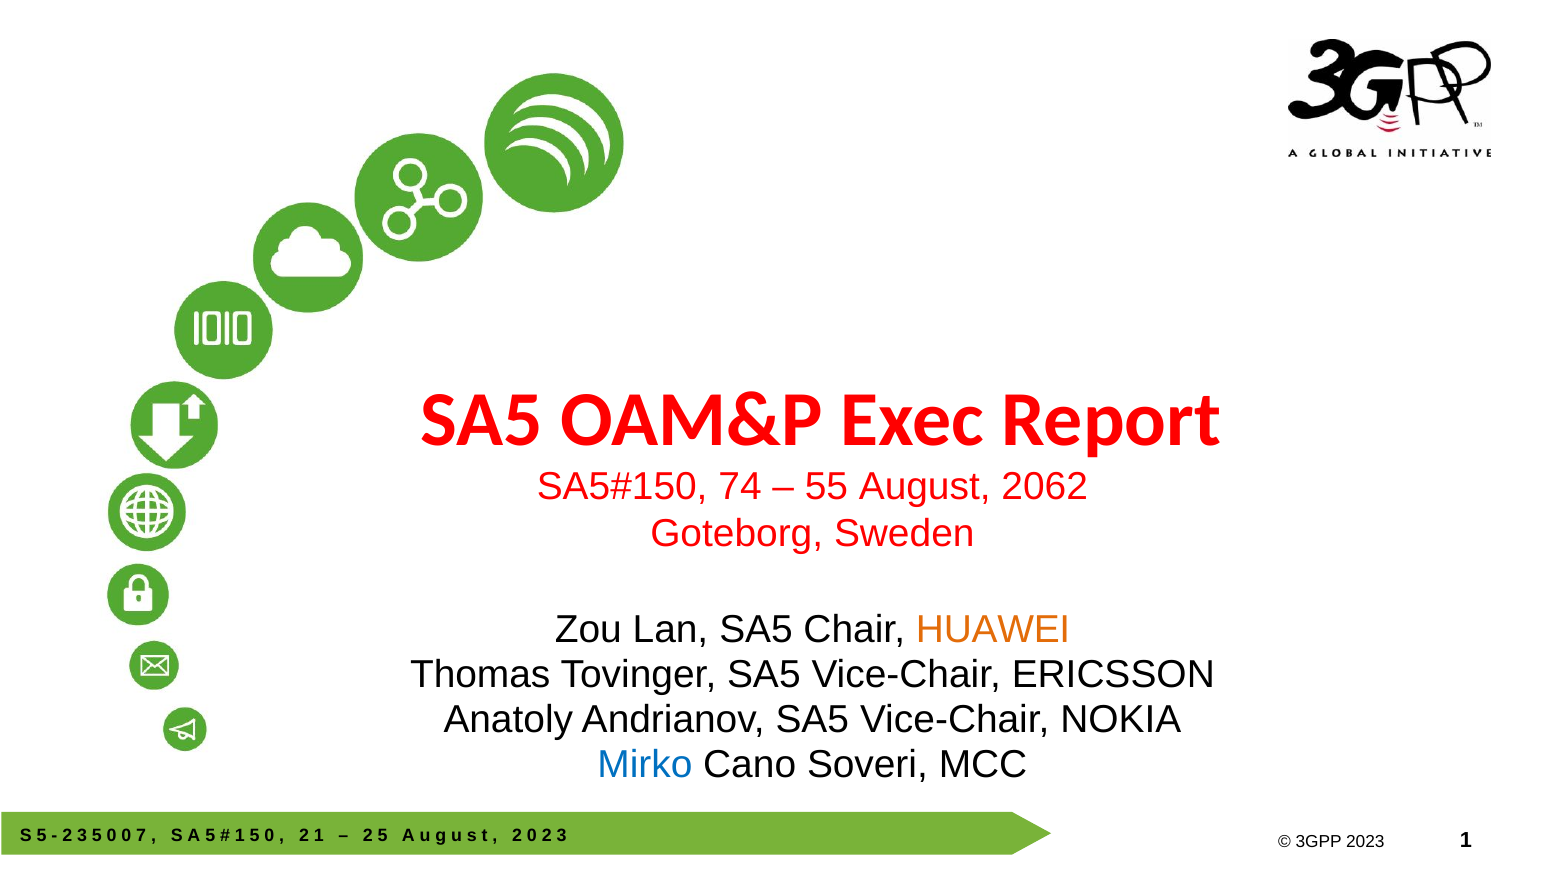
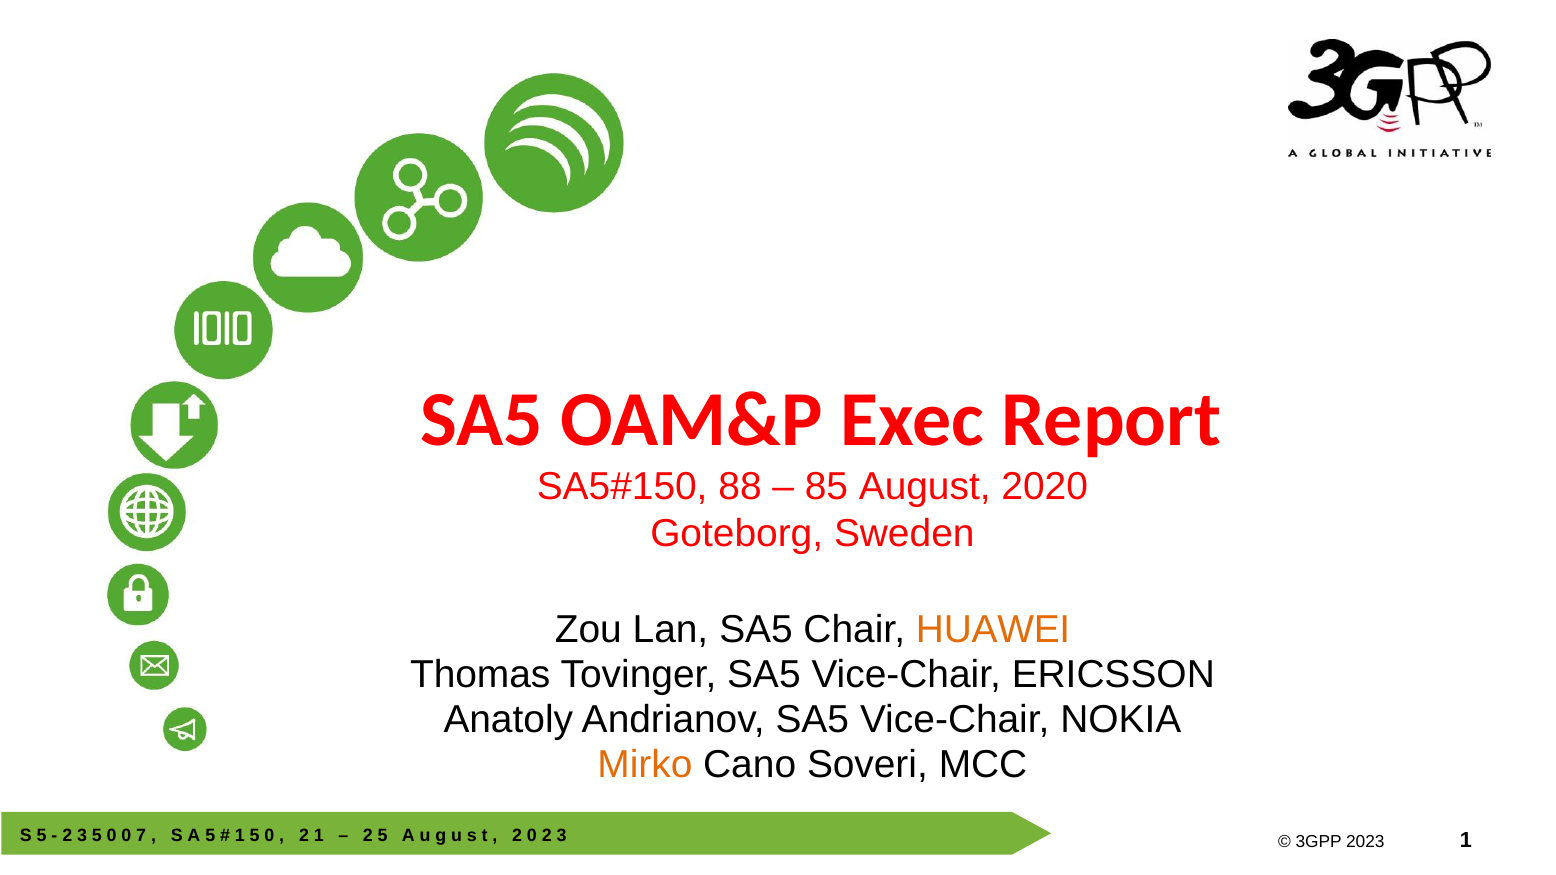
74: 74 -> 88
55: 55 -> 85
2062: 2062 -> 2020
Mirko colour: blue -> orange
